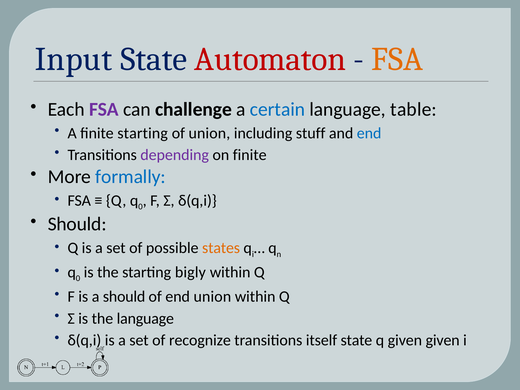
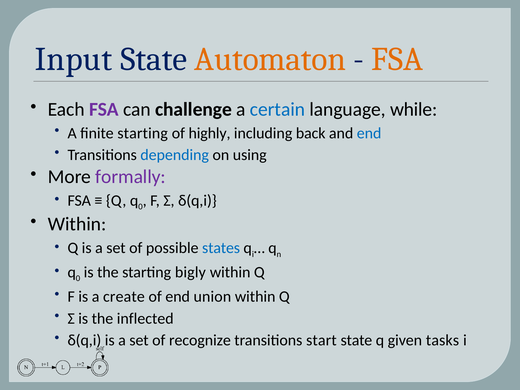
Automaton colour: red -> orange
table: table -> while
of union: union -> highly
stuff: stuff -> back
depending colour: purple -> blue
on finite: finite -> using
formally colour: blue -> purple
Should at (77, 224): Should -> Within
states colour: orange -> blue
a should: should -> create
the language: language -> inflected
itself: itself -> start
given given: given -> tasks
